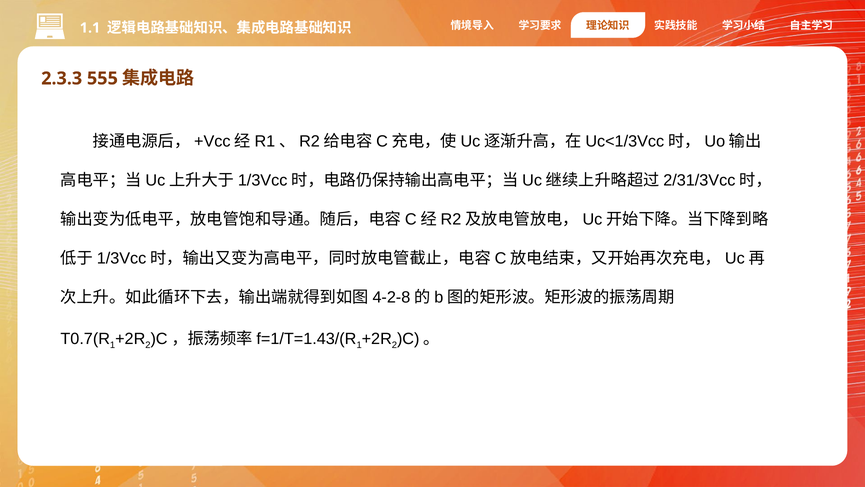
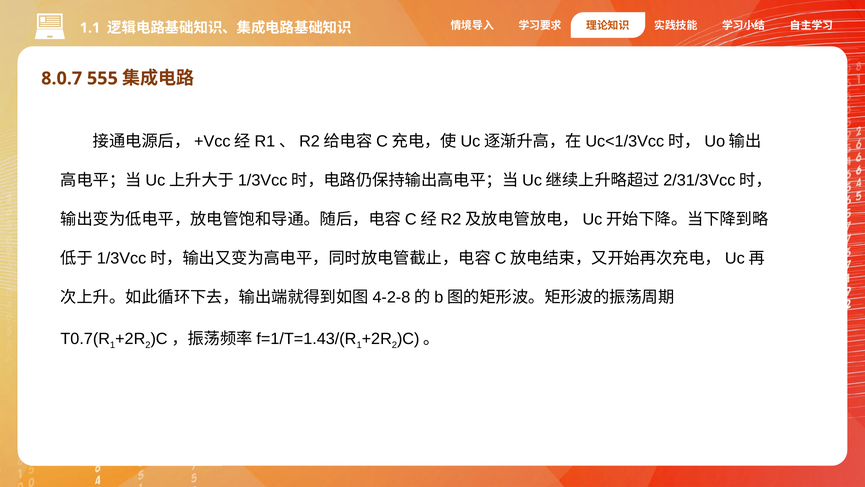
2.3.3: 2.3.3 -> 8.0.7
